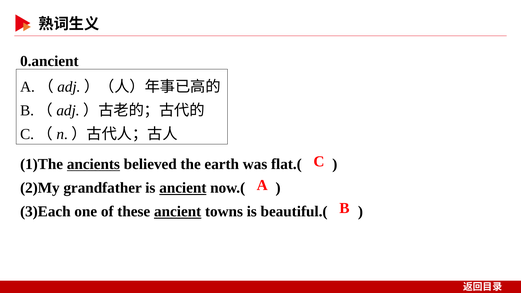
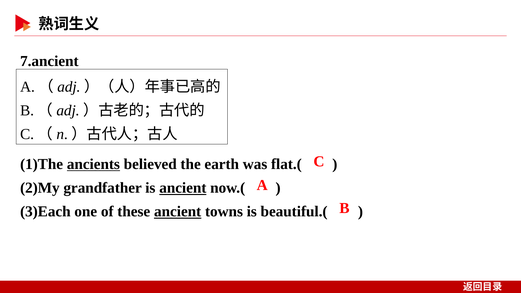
0.ancient: 0.ancient -> 7.ancient
